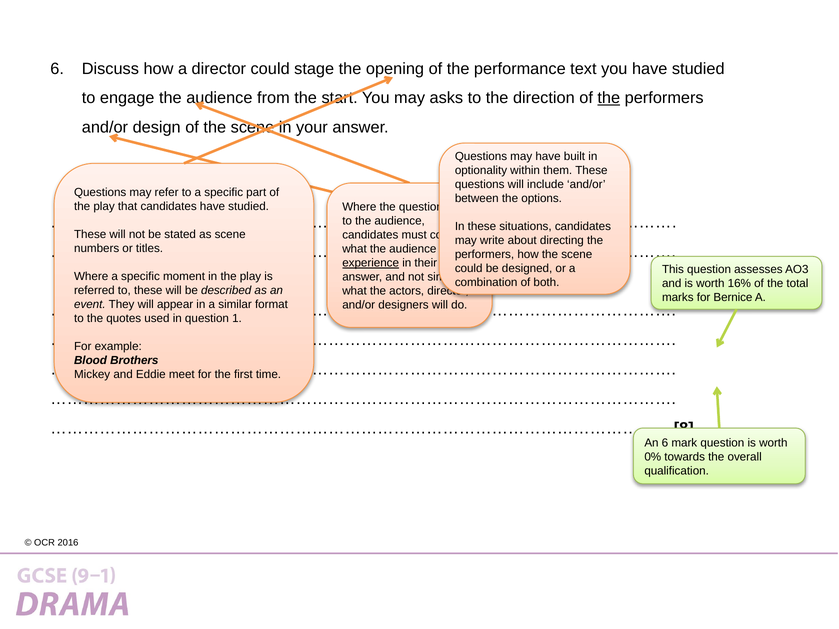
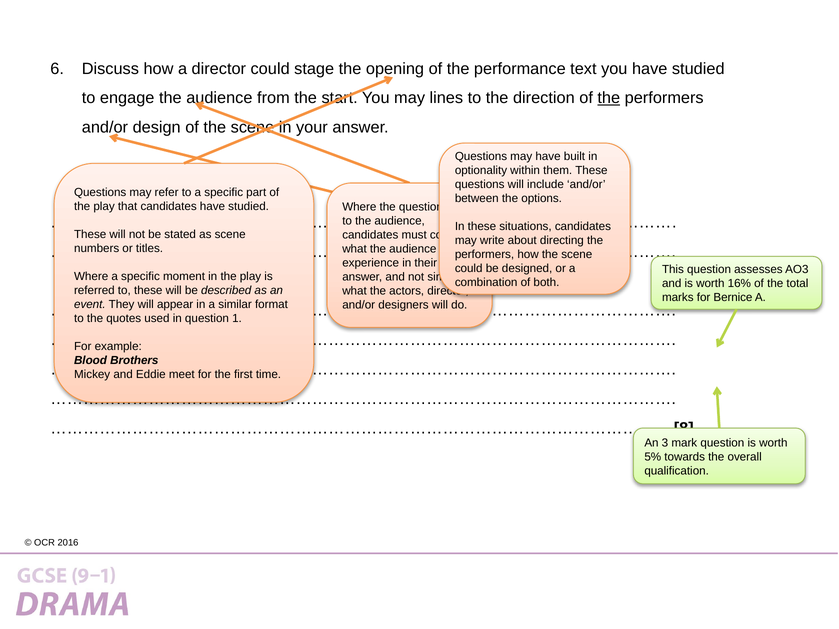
asks: asks -> lines
experience underline: present -> none
An 6: 6 -> 3
0%: 0% -> 5%
